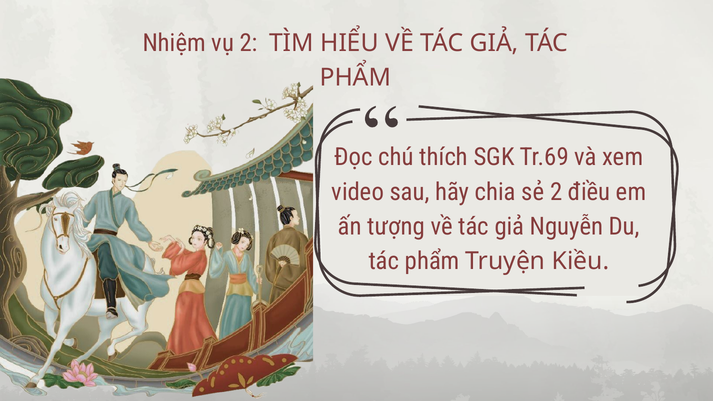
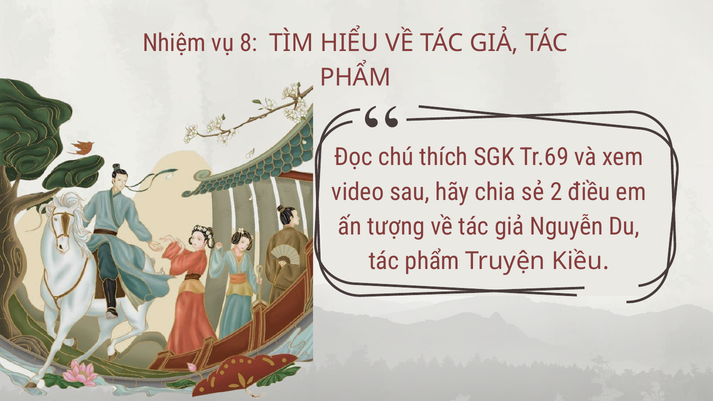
vụ 2: 2 -> 8
